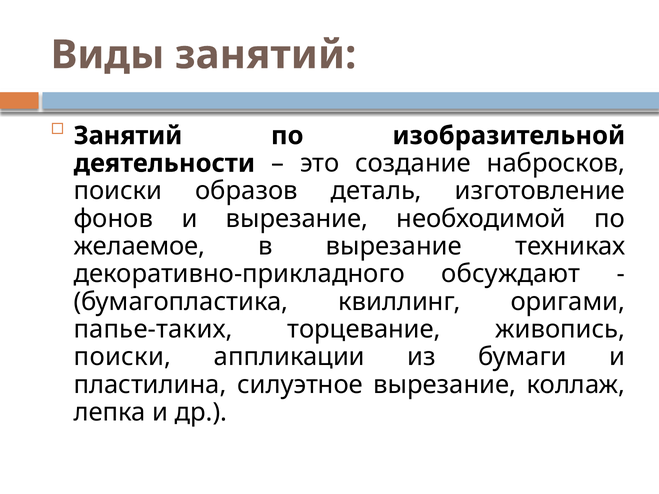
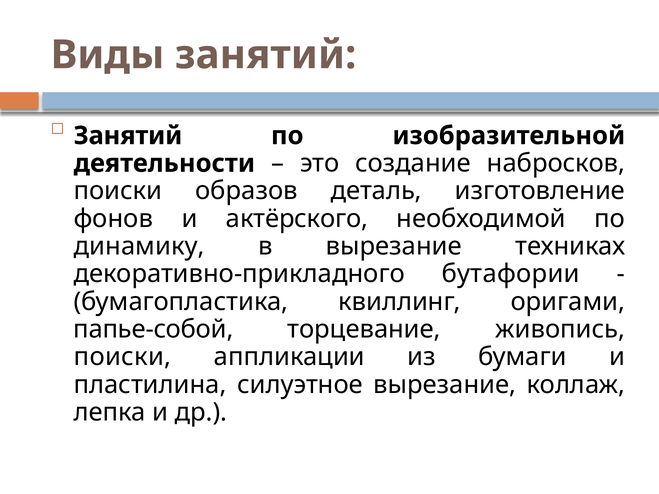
и вырезание: вырезание -> актёрского
желаемое: желаемое -> динамику
обсуждают: обсуждают -> бутафории
папье-таких: папье-таких -> папье-собой
